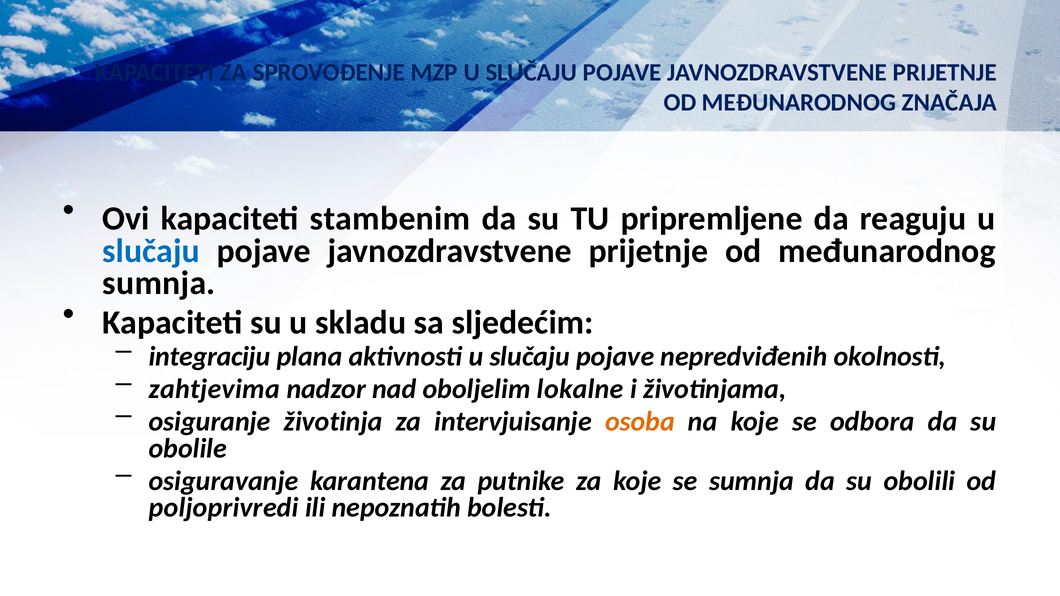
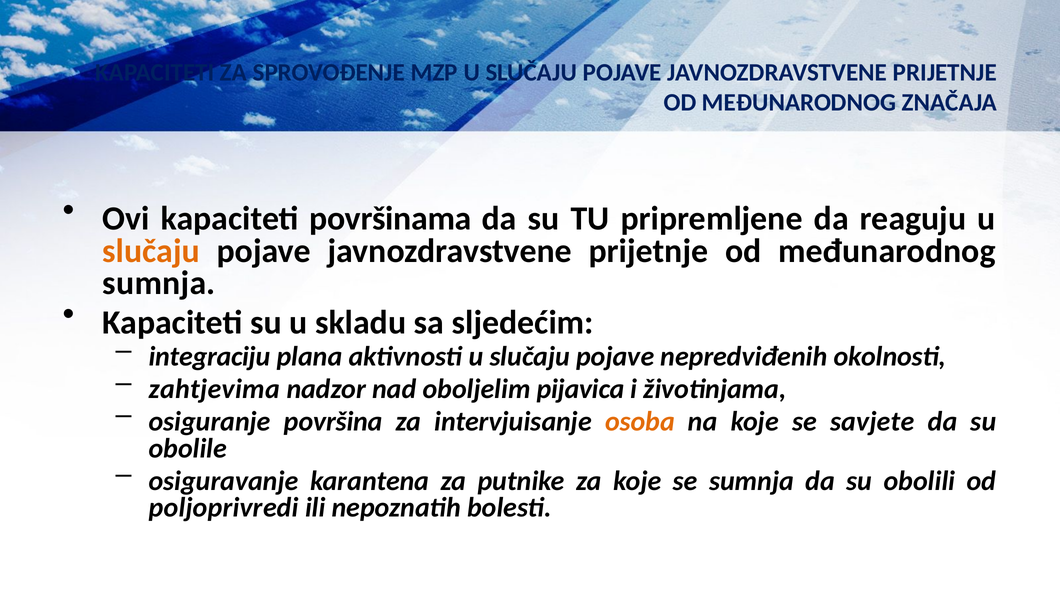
stambenim: stambenim -> površinama
slučaju at (151, 251) colour: blue -> orange
lokalne: lokalne -> pijavica
životinja: životinja -> površina
odbora: odbora -> savjete
